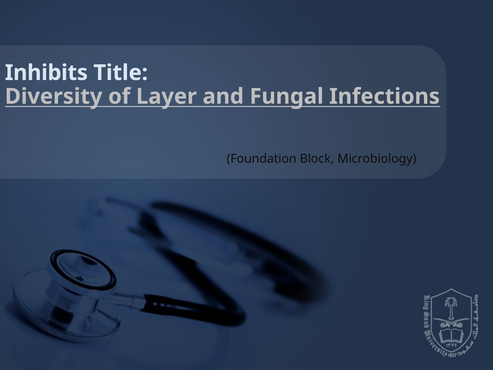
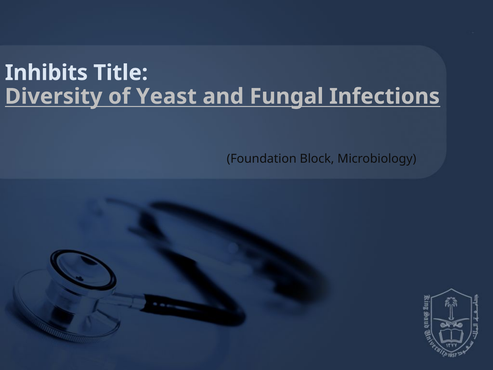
Layer: Layer -> Yeast
